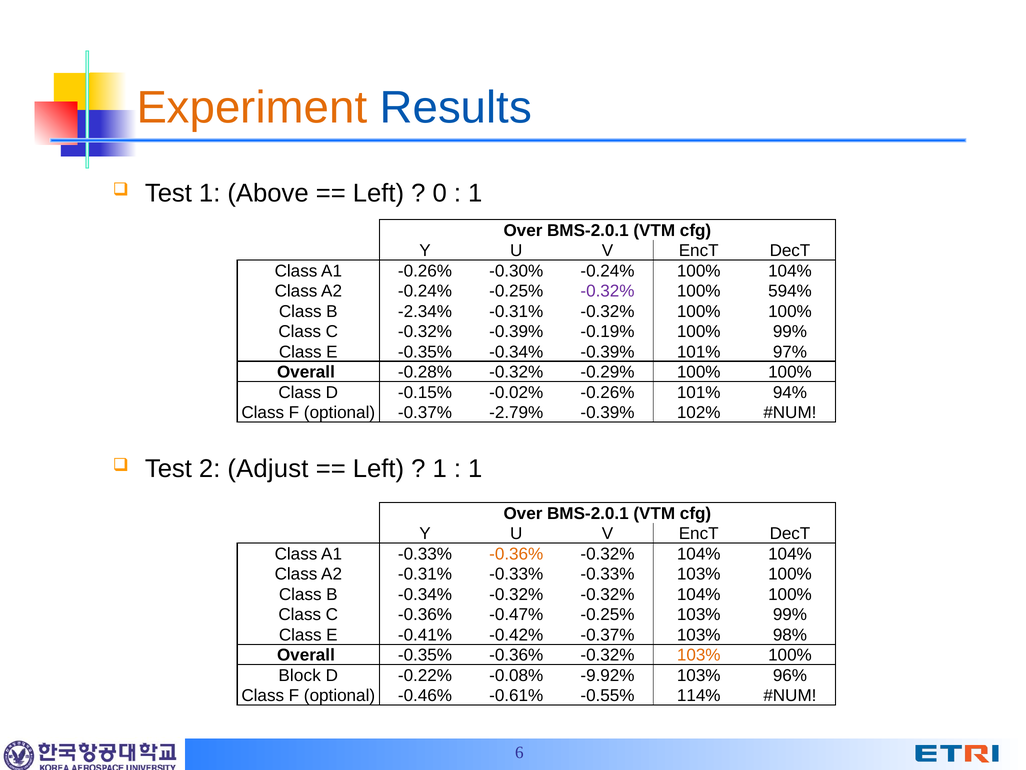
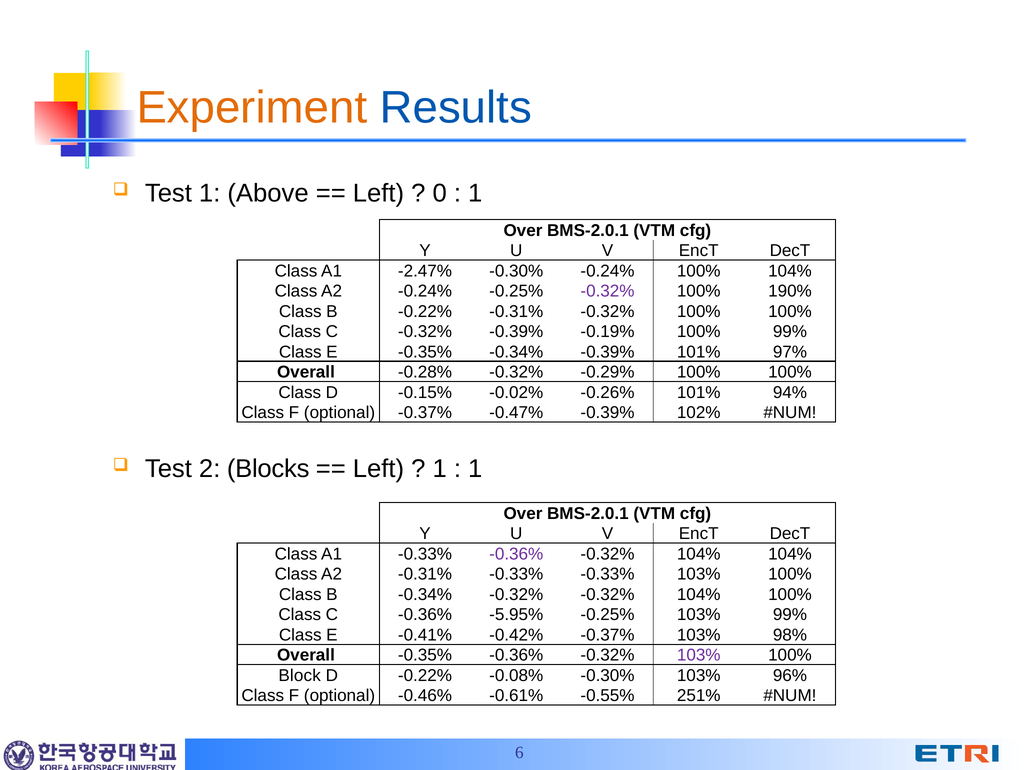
A1 -0.26%: -0.26% -> -2.47%
594%: 594% -> 190%
B -2.34%: -2.34% -> -0.22%
-2.79%: -2.79% -> -0.47%
Adjust: Adjust -> Blocks
-0.36% at (516, 554) colour: orange -> purple
-0.47%: -0.47% -> -5.95%
103% at (699, 655) colour: orange -> purple
-0.08% -9.92%: -9.92% -> -0.30%
114%: 114% -> 251%
